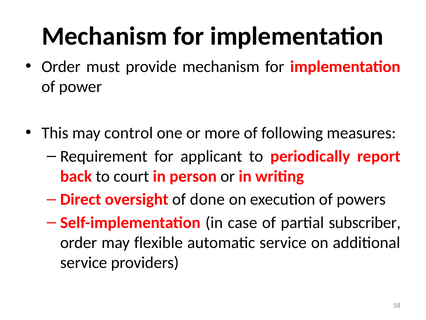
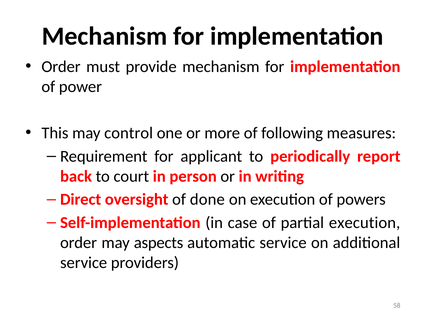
partial subscriber: subscriber -> execution
flexible: flexible -> aspects
